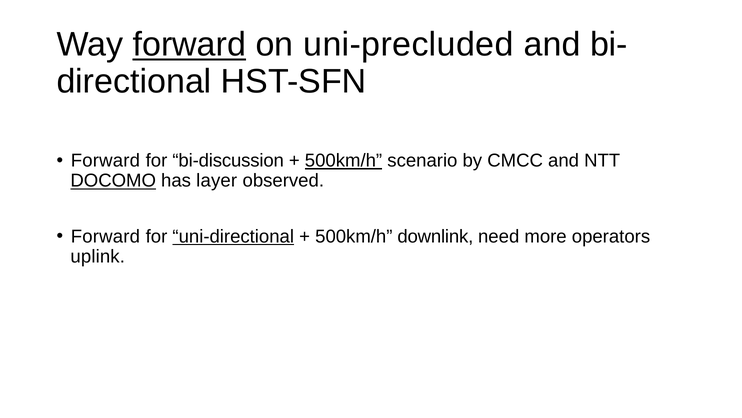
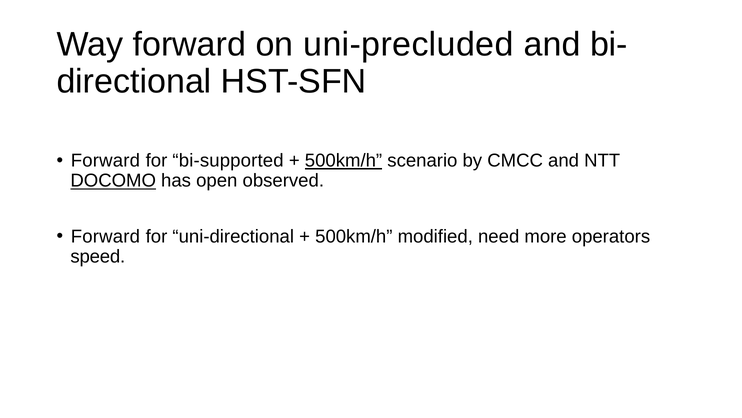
forward at (189, 45) underline: present -> none
bi-discussion: bi-discussion -> bi-supported
layer: layer -> open
uni-directional underline: present -> none
downlink: downlink -> modified
uplink: uplink -> speed
